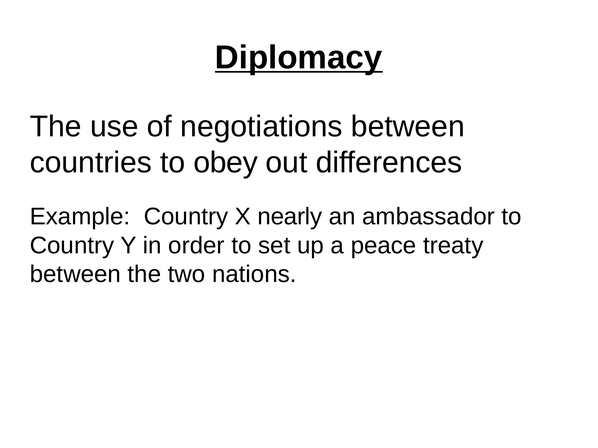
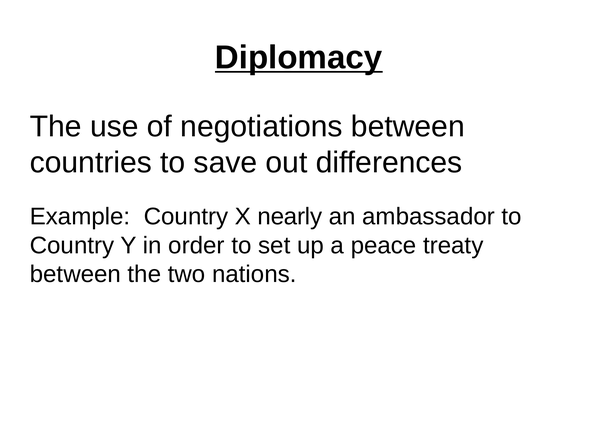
obey: obey -> save
